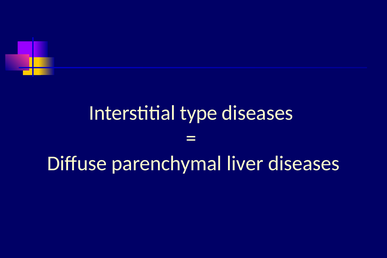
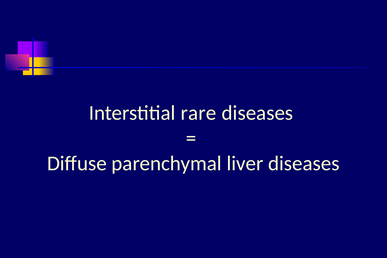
type: type -> rare
